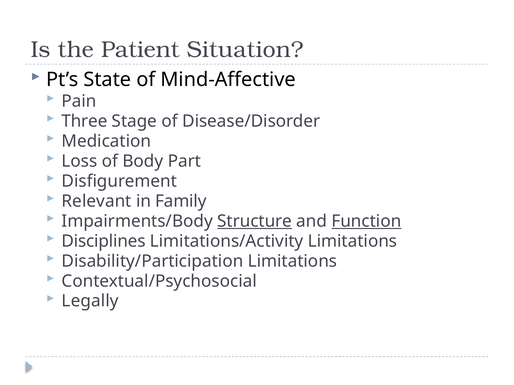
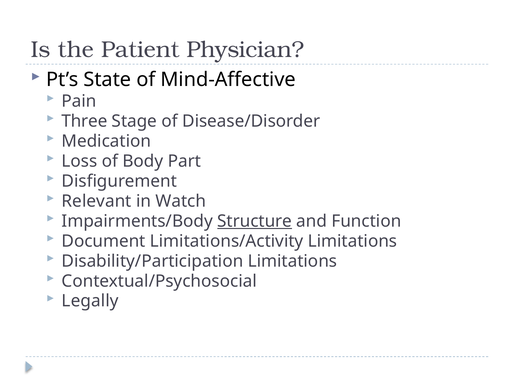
Situation: Situation -> Physician
Family: Family -> Watch
Function underline: present -> none
Disciplines: Disciplines -> Document
